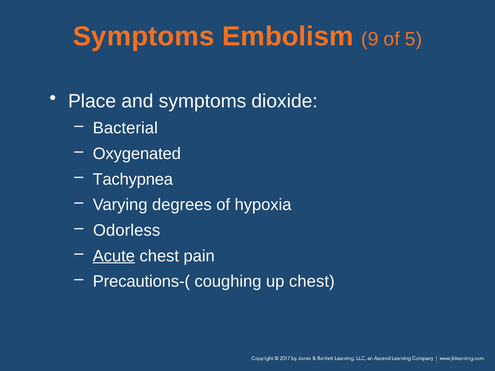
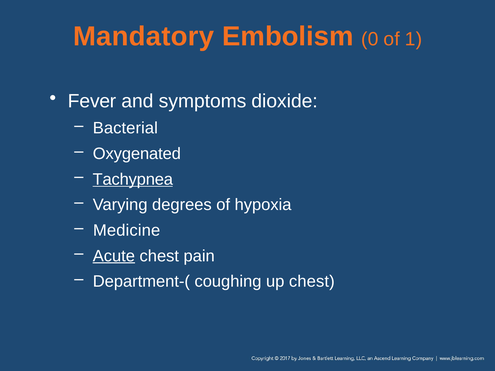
Symptoms at (144, 36): Symptoms -> Mandatory
9: 9 -> 0
5: 5 -> 1
Place: Place -> Fever
Tachypnea underline: none -> present
Odorless: Odorless -> Medicine
Precautions-(: Precautions-( -> Department-(
